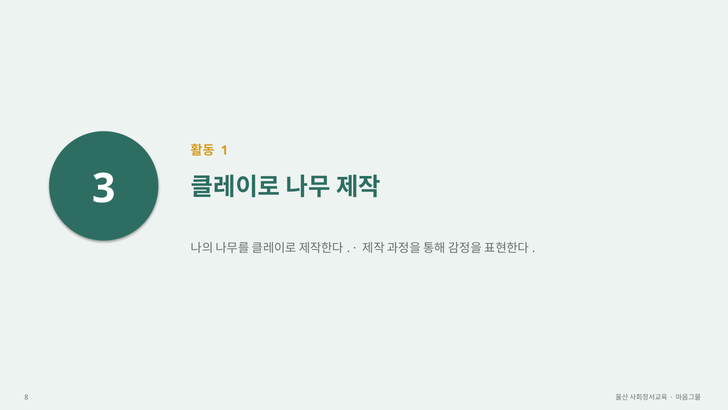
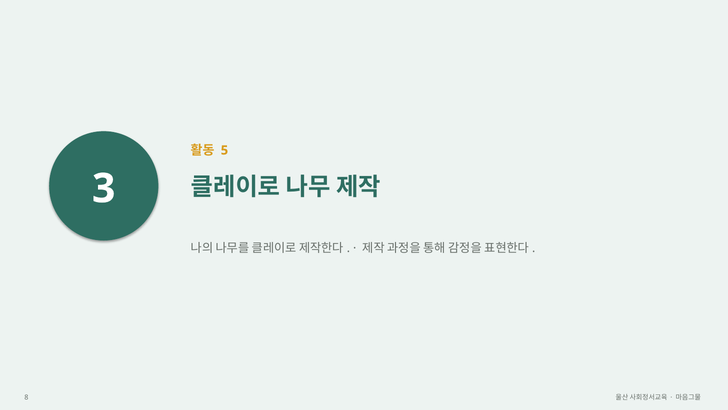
1: 1 -> 5
